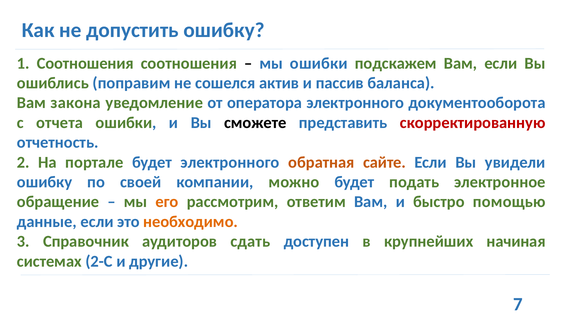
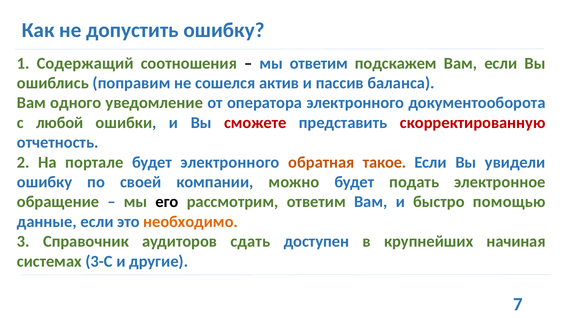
1 Соотношения: Соотношения -> Содержащий
мы ошибки: ошибки -> ответим
закона: закона -> одного
отчета: отчета -> любой
сможете colour: black -> red
сайте: сайте -> такое
его colour: orange -> black
2-С: 2-С -> 3-С
